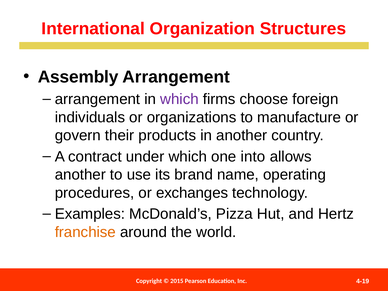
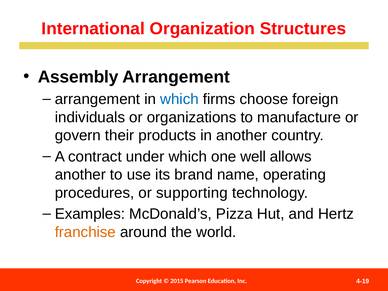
which at (179, 99) colour: purple -> blue
into: into -> well
exchanges: exchanges -> supporting
